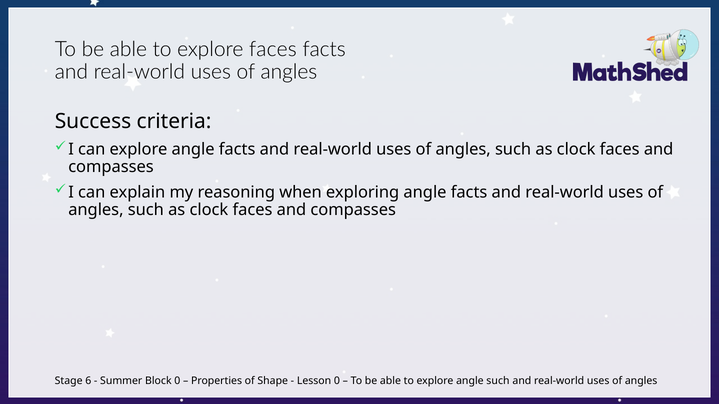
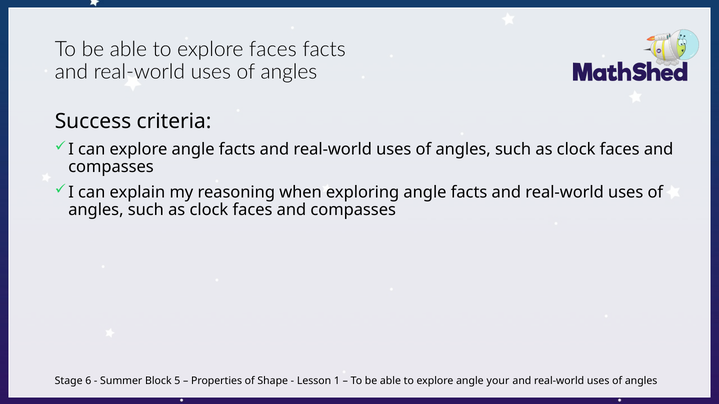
Block 0: 0 -> 5
Lesson 0: 0 -> 1
angle such: such -> your
